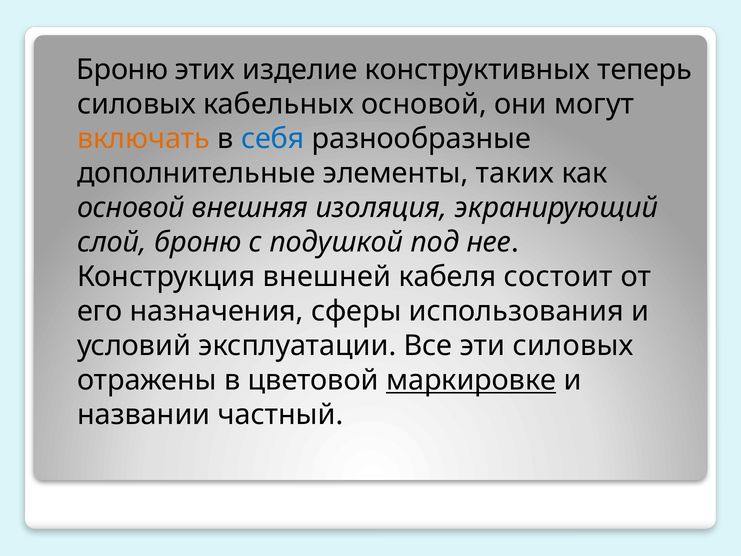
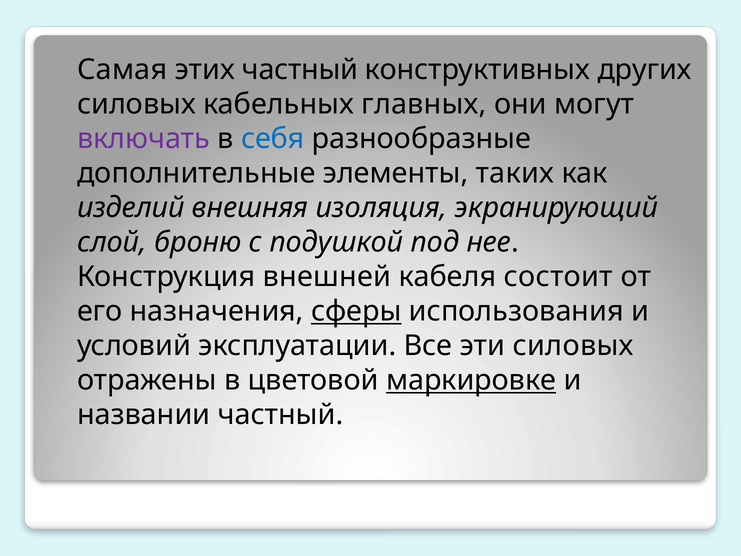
Броню at (122, 70): Броню -> Самая
этих изделие: изделие -> частный
теперь: теперь -> других
кабельных основой: основой -> главных
включать colour: orange -> purple
основой at (131, 208): основой -> изделий
сферы underline: none -> present
